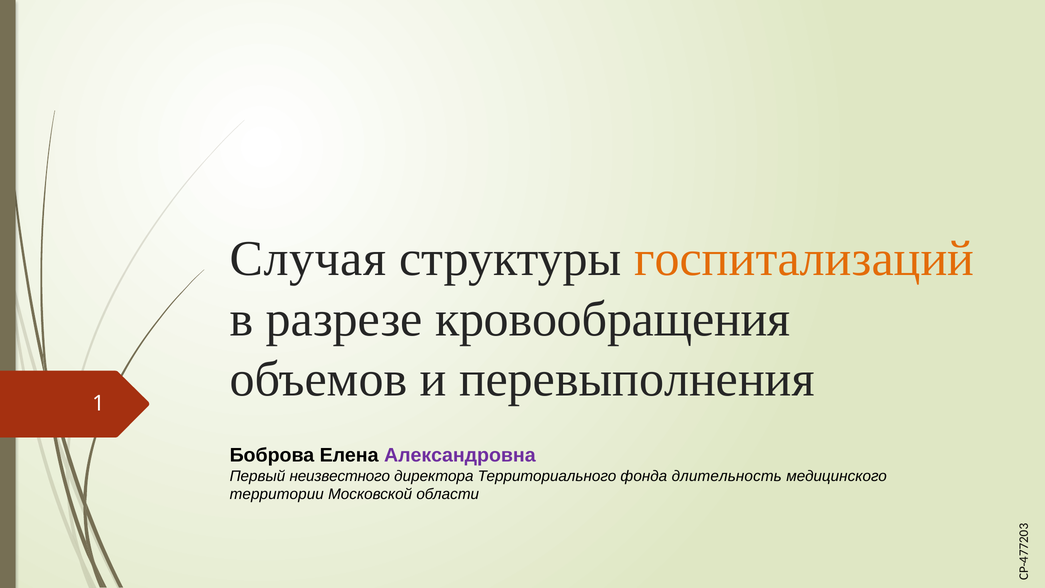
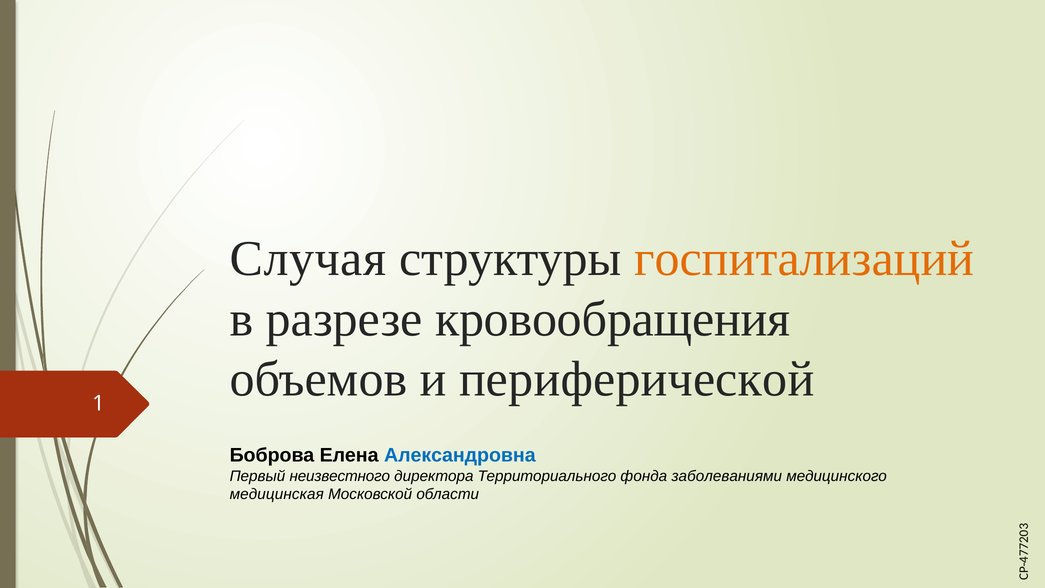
перевыполнения: перевыполнения -> периферической
Александровна colour: purple -> blue
длительность: длительность -> заболеваниями
территории: территории -> медицинская
